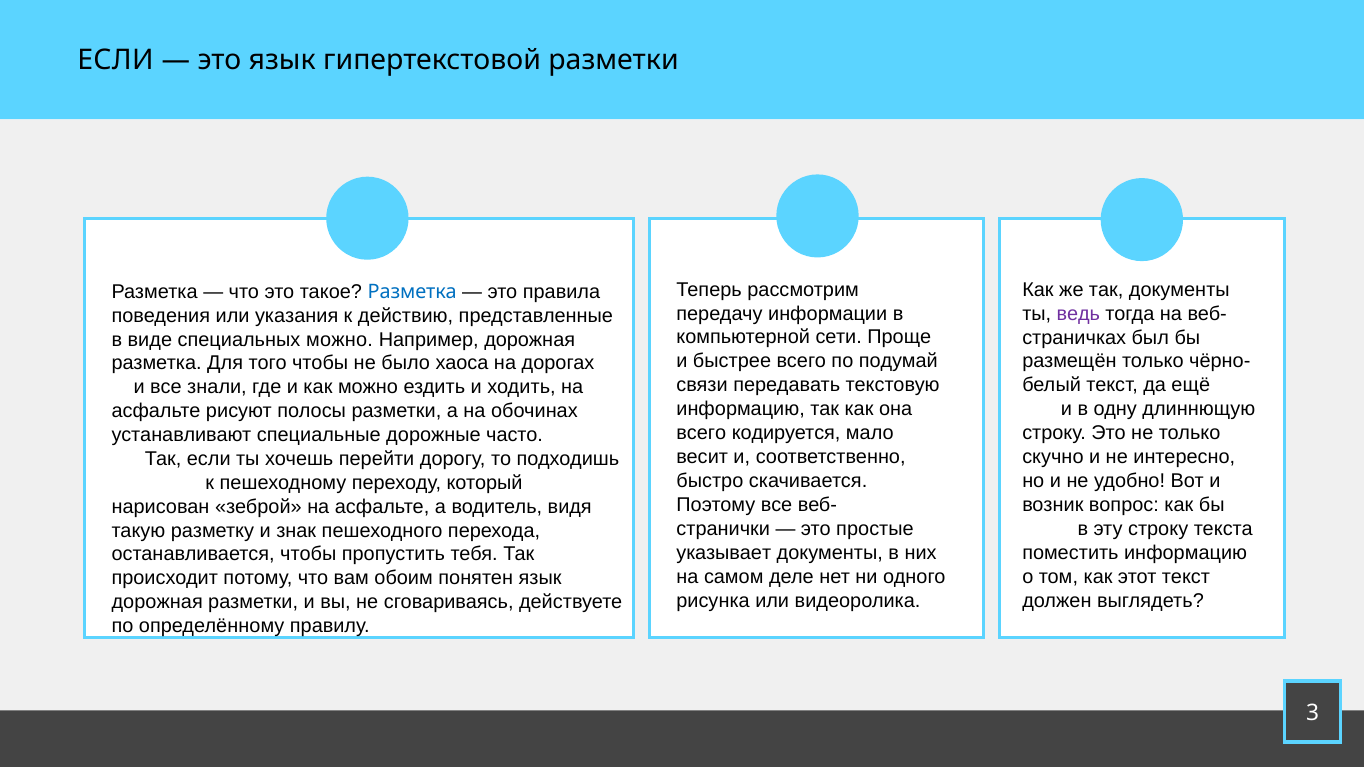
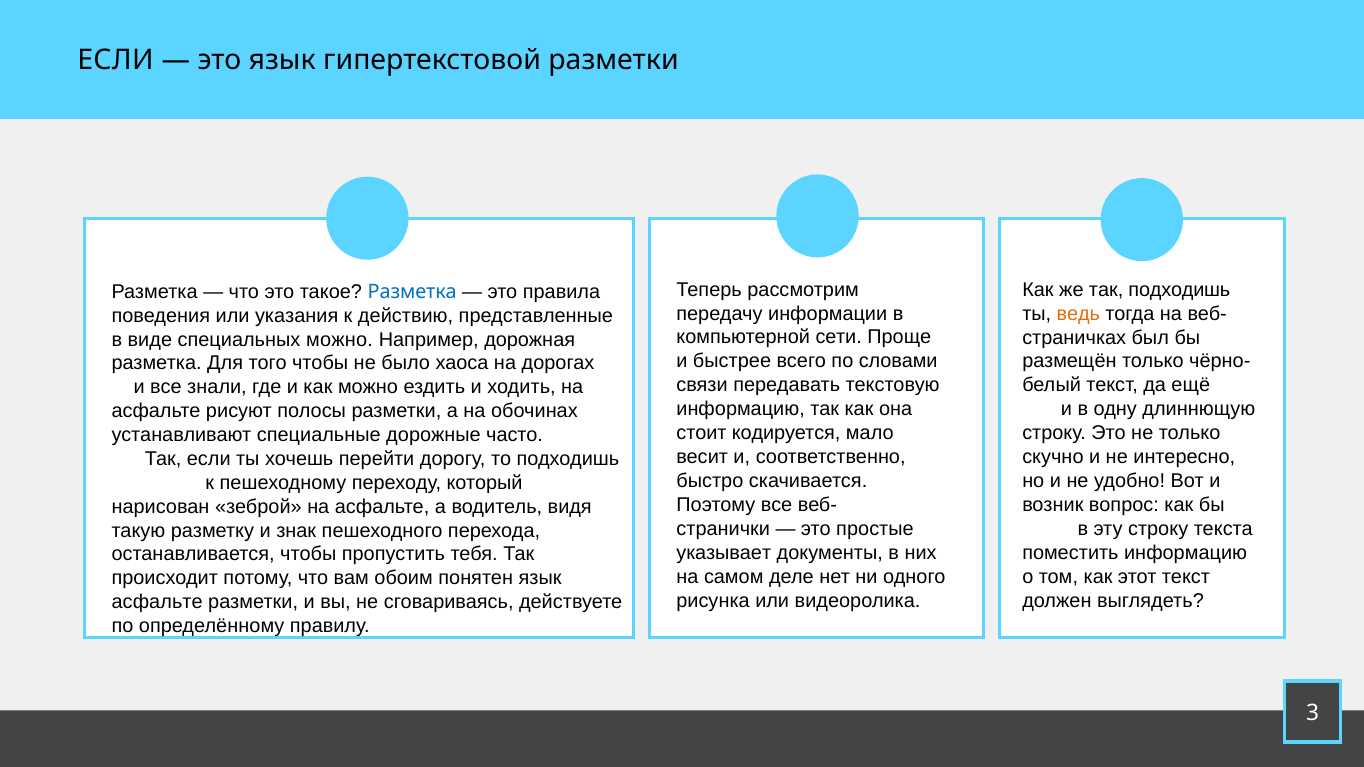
так документы: документы -> подходишь
ведь colour: purple -> orange
подумай: подумай -> словами
всего at (701, 433): всего -> стоит
дорожная at (157, 602): дорожная -> асфальте
